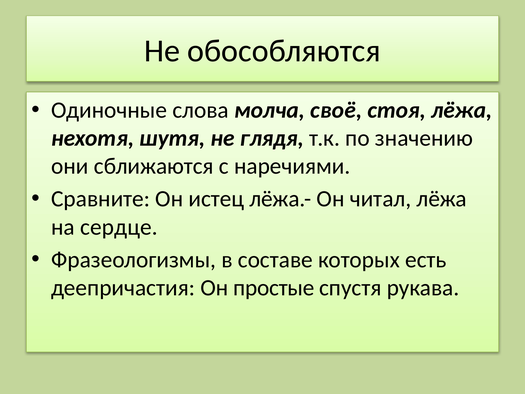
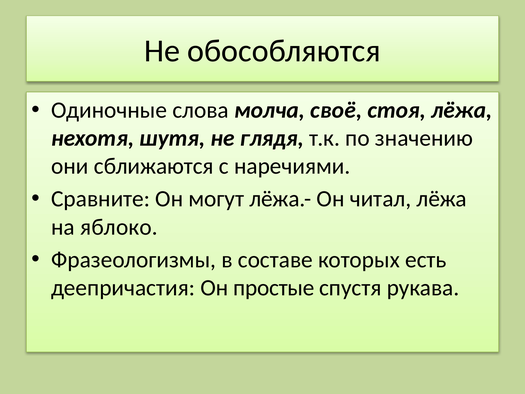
истец: истец -> могут
сердце: сердце -> яблоко
